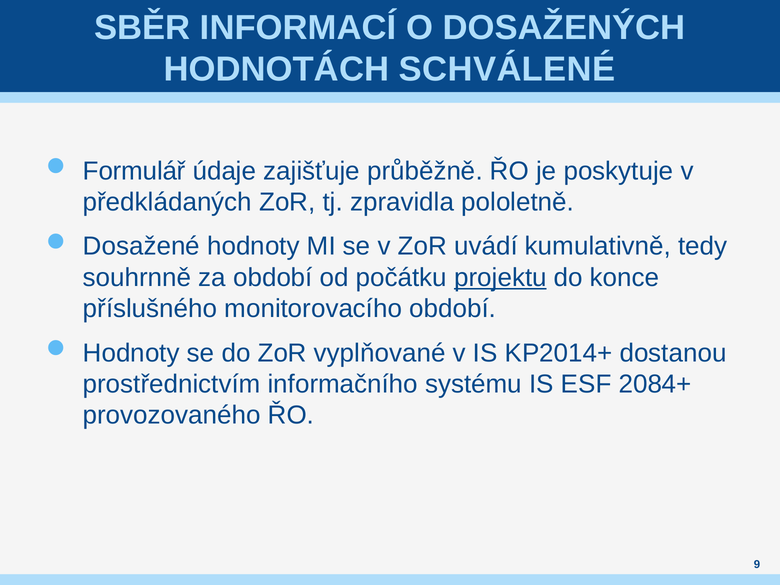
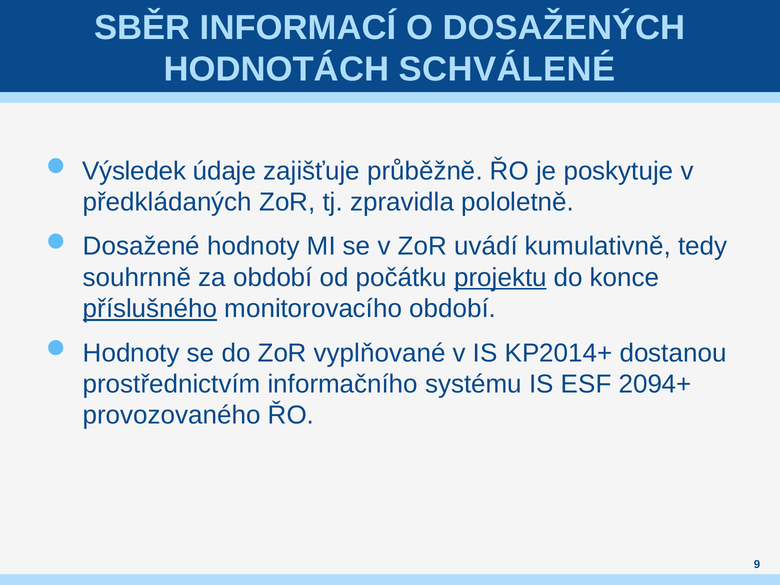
Formulář: Formulář -> Výsledek
příslušného underline: none -> present
2084+: 2084+ -> 2094+
